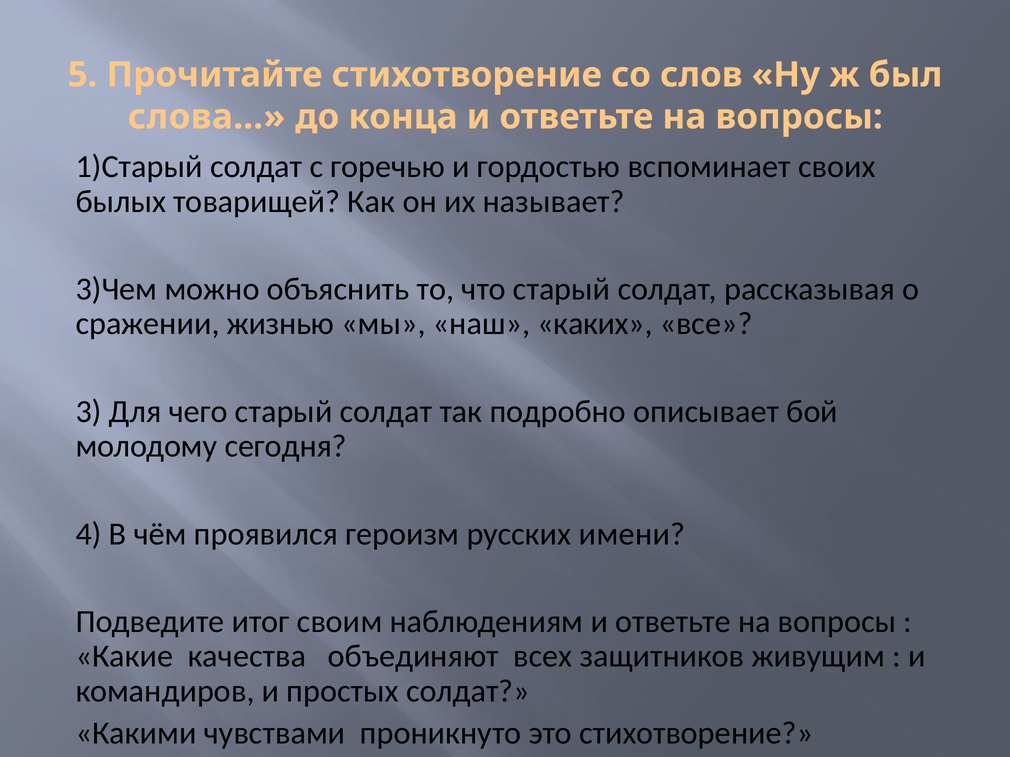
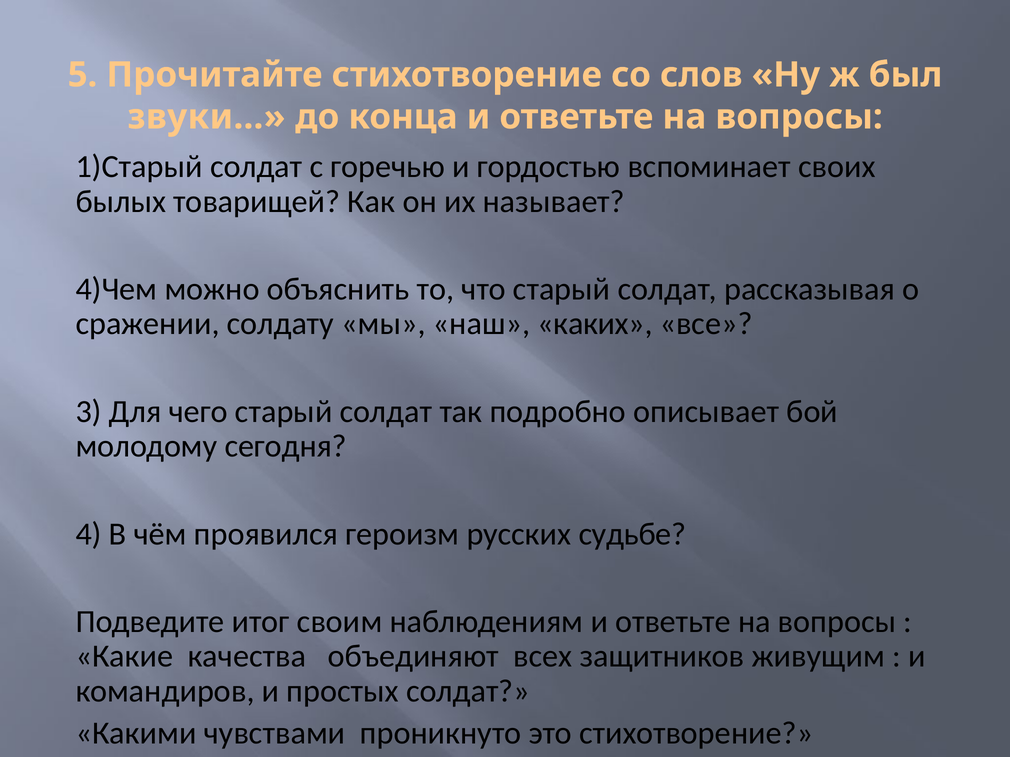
слова…: слова… -> звуки…
3)Чем: 3)Чем -> 4)Чем
жизнью: жизнью -> солдату
имени: имени -> судьбе
